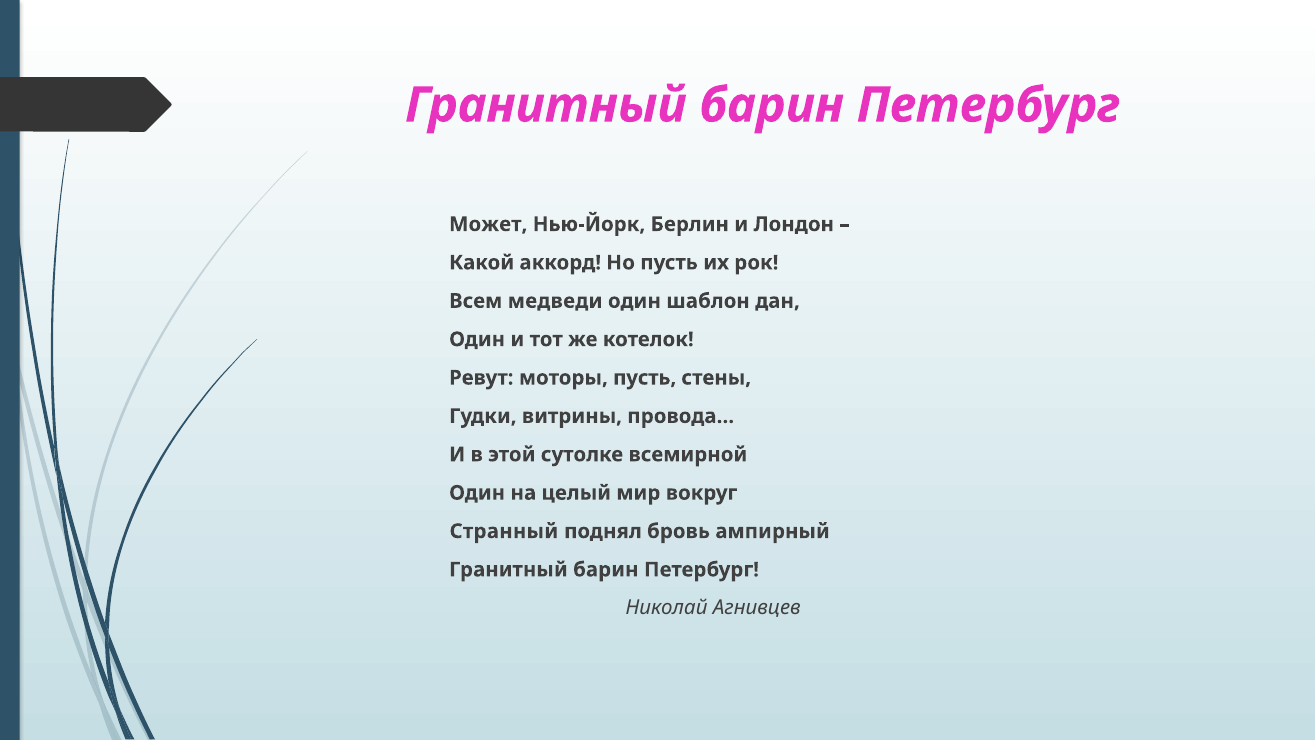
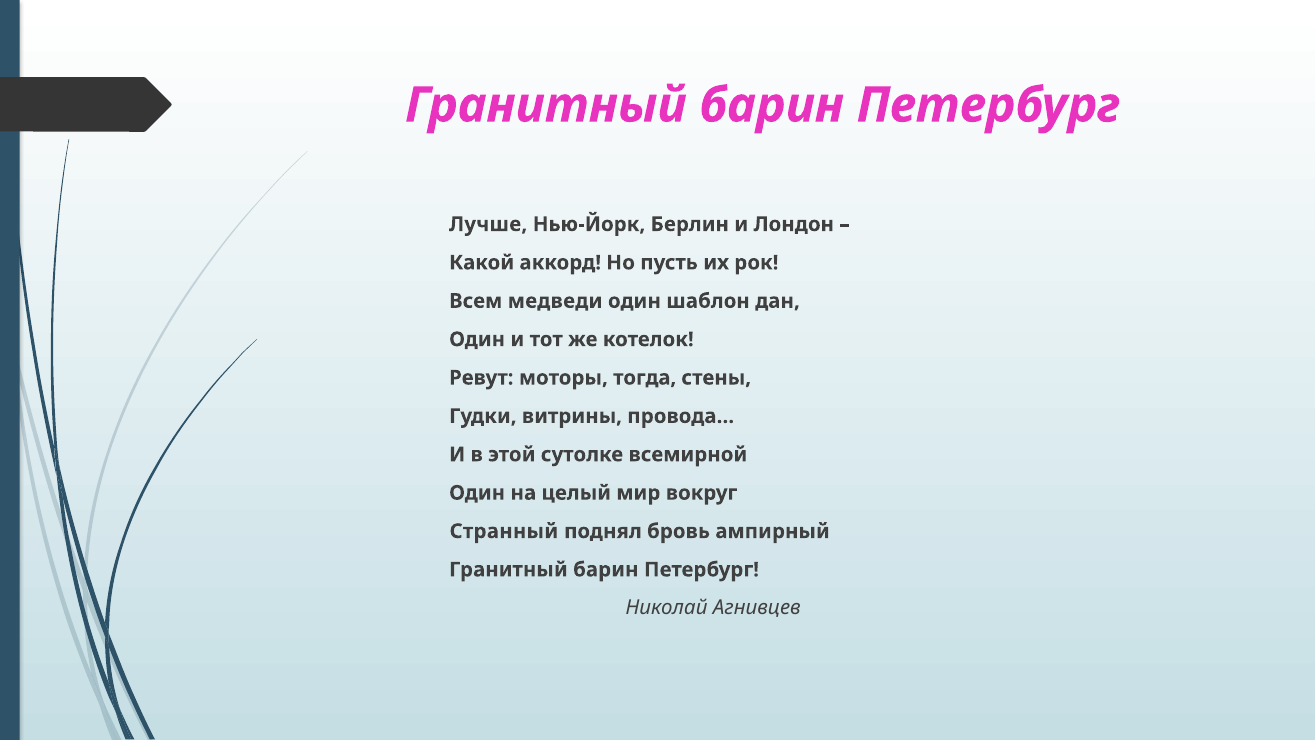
Может: Может -> Лучше
моторы пусть: пусть -> тогда
